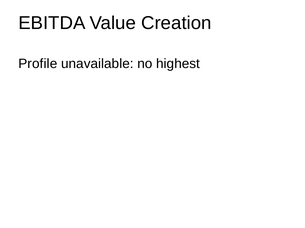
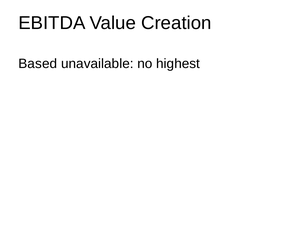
Profile: Profile -> Based
